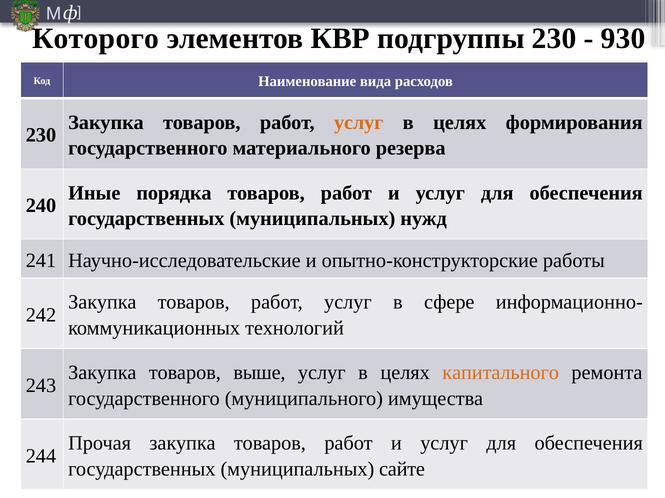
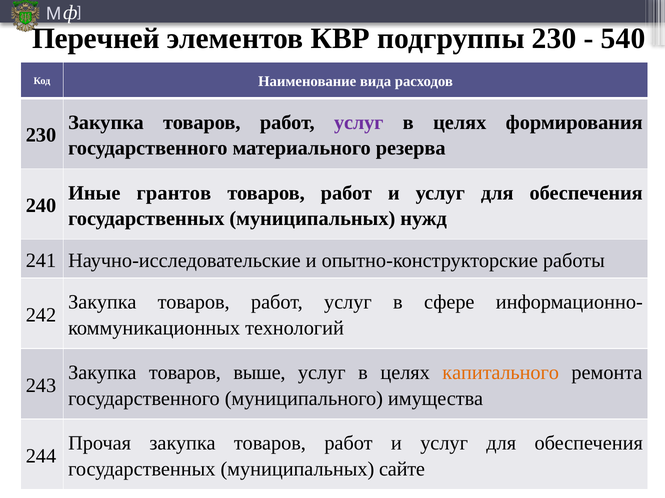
Которого: Которого -> Перечней
930: 930 -> 540
услуг at (359, 123) colour: orange -> purple
порядка: порядка -> грантов
